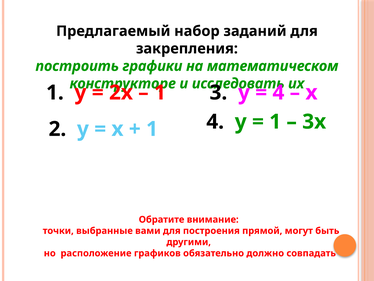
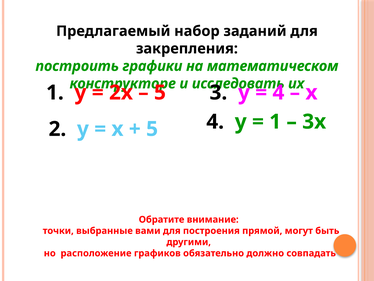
1 at (160, 92): 1 -> 5
1 at (152, 129): 1 -> 5
